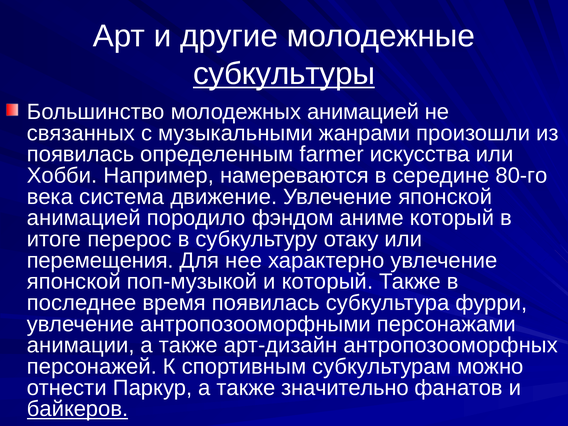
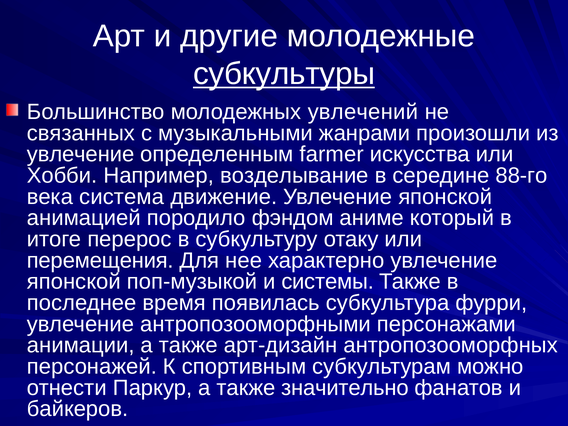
молодежных анимацией: анимацией -> увлечений
появилась at (81, 154): появилась -> увлечение
намереваются: намереваются -> возделывание
80-го: 80-го -> 88-го
и который: который -> системы
байкеров underline: present -> none
